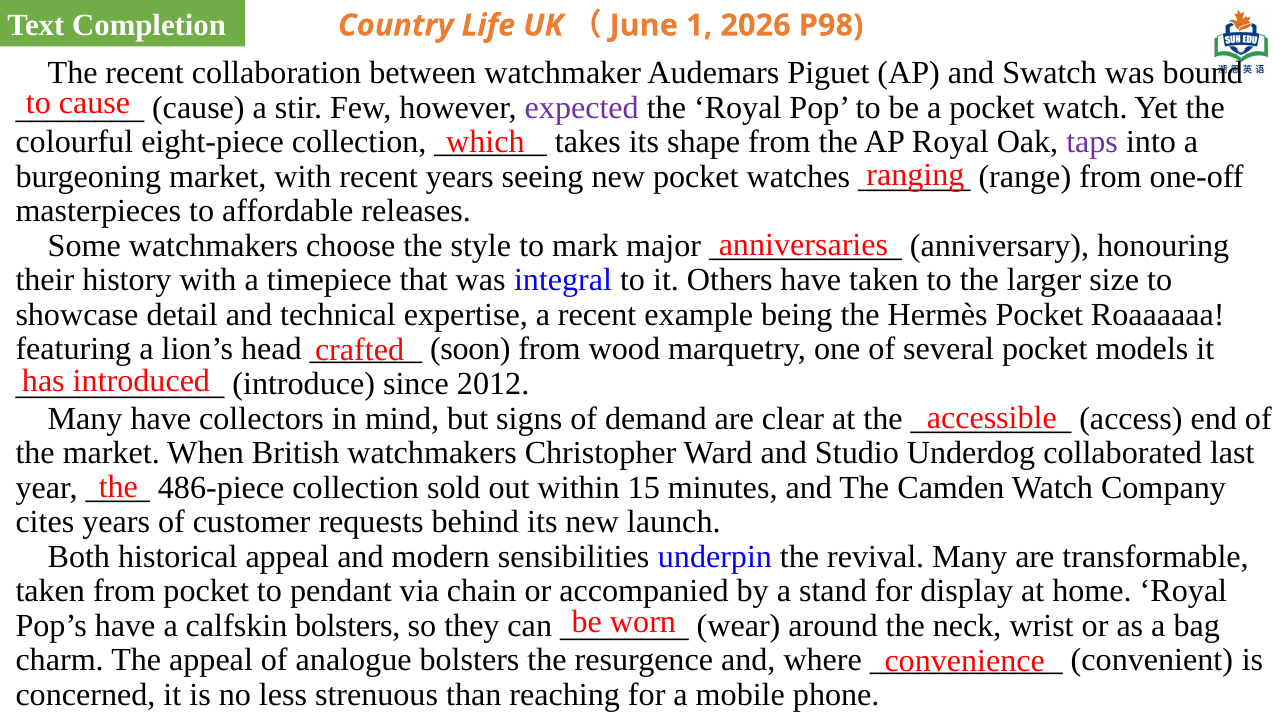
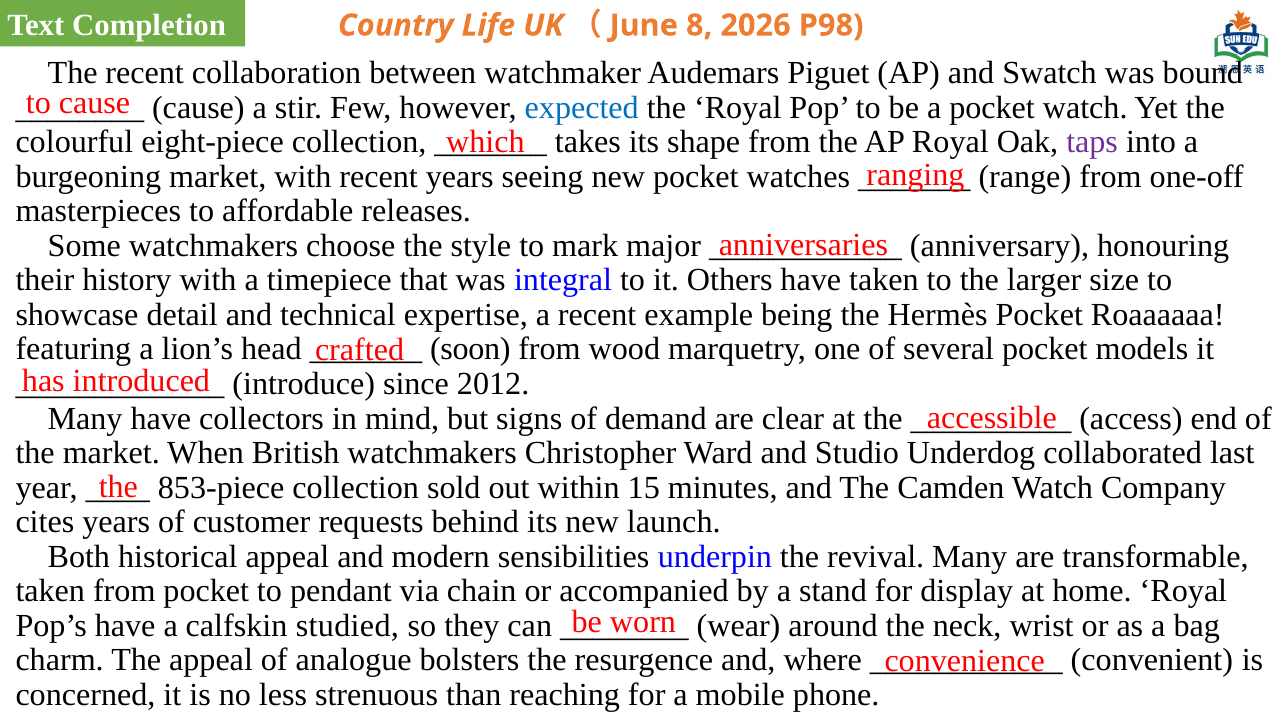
1: 1 -> 8
expected colour: purple -> blue
486-piece: 486-piece -> 853-piece
calfskin bolsters: bolsters -> studied
